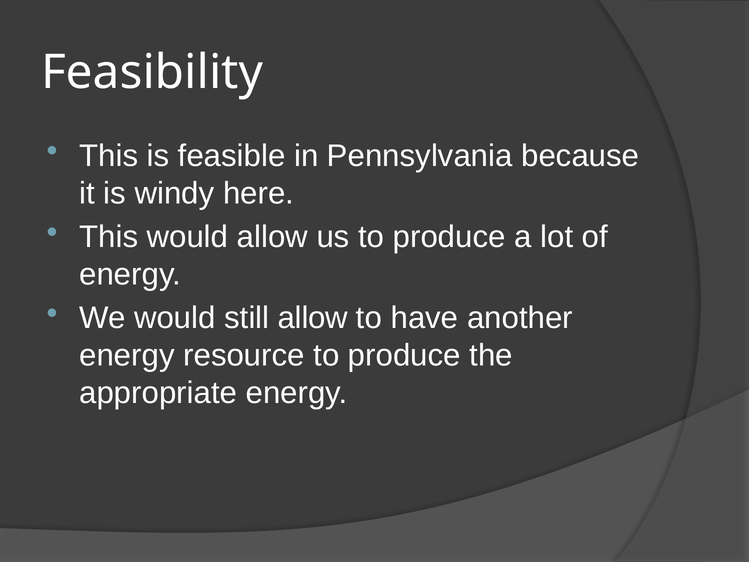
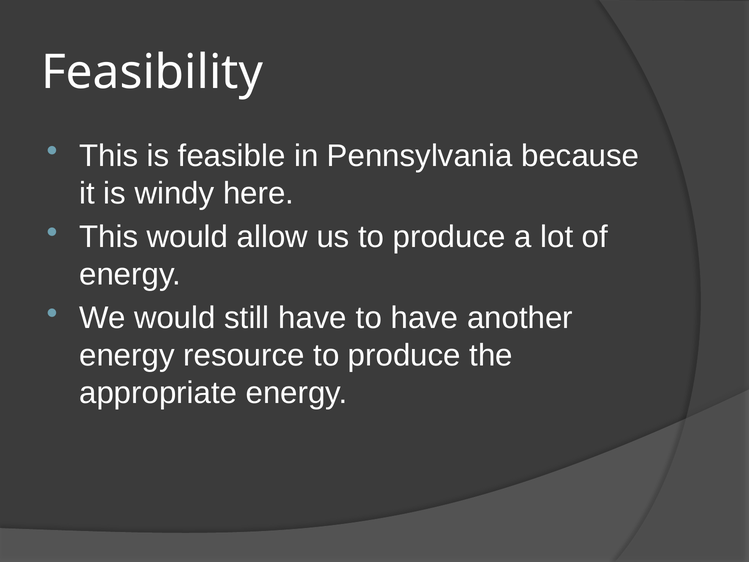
still allow: allow -> have
